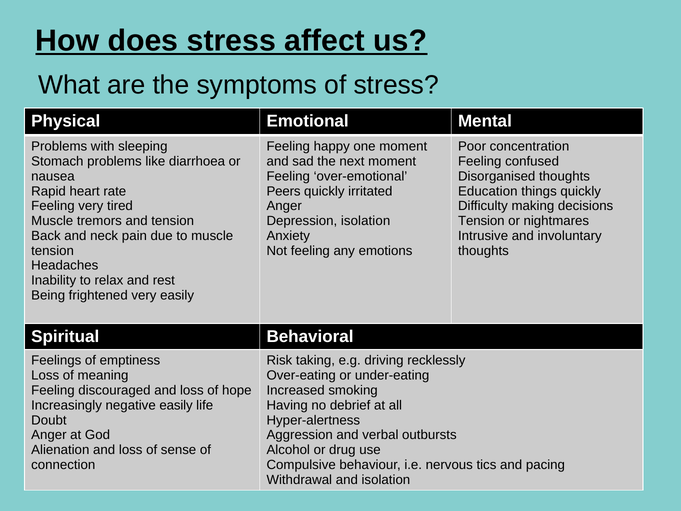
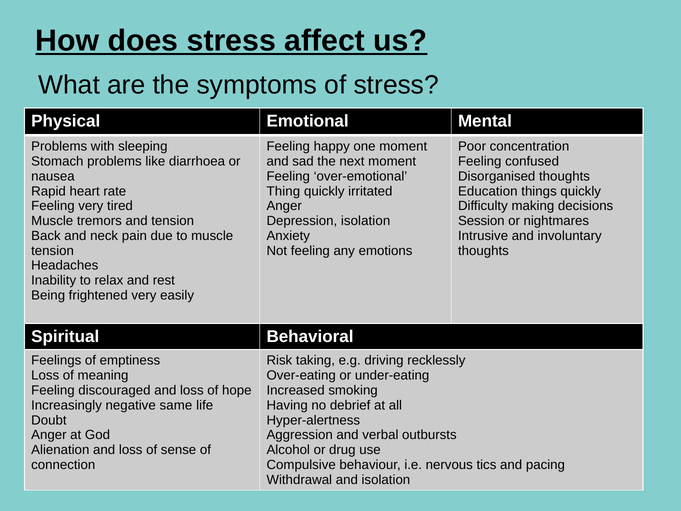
Peers: Peers -> Thing
Tension at (481, 221): Tension -> Session
negative easily: easily -> same
